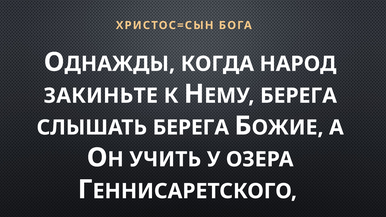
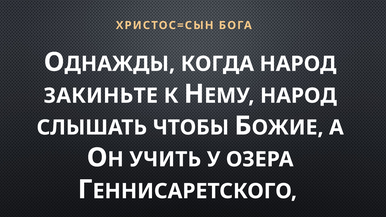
БЕРЕГА at (298, 96): БЕРЕГА -> НАРОД
СЛЫШАТЬ БЕРЕГА: БЕРЕГА -> ЧТОБЫ
